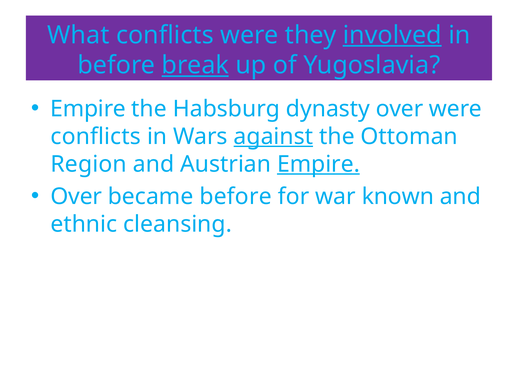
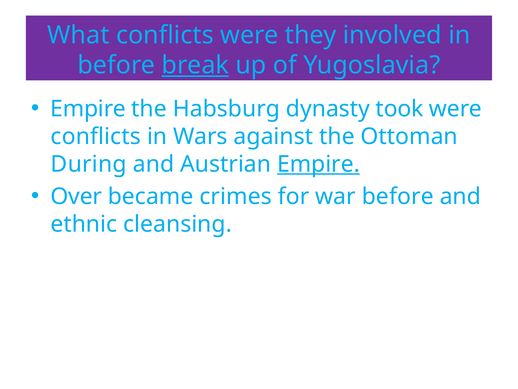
involved underline: present -> none
dynasty over: over -> took
against underline: present -> none
Region: Region -> During
became before: before -> crimes
war known: known -> before
